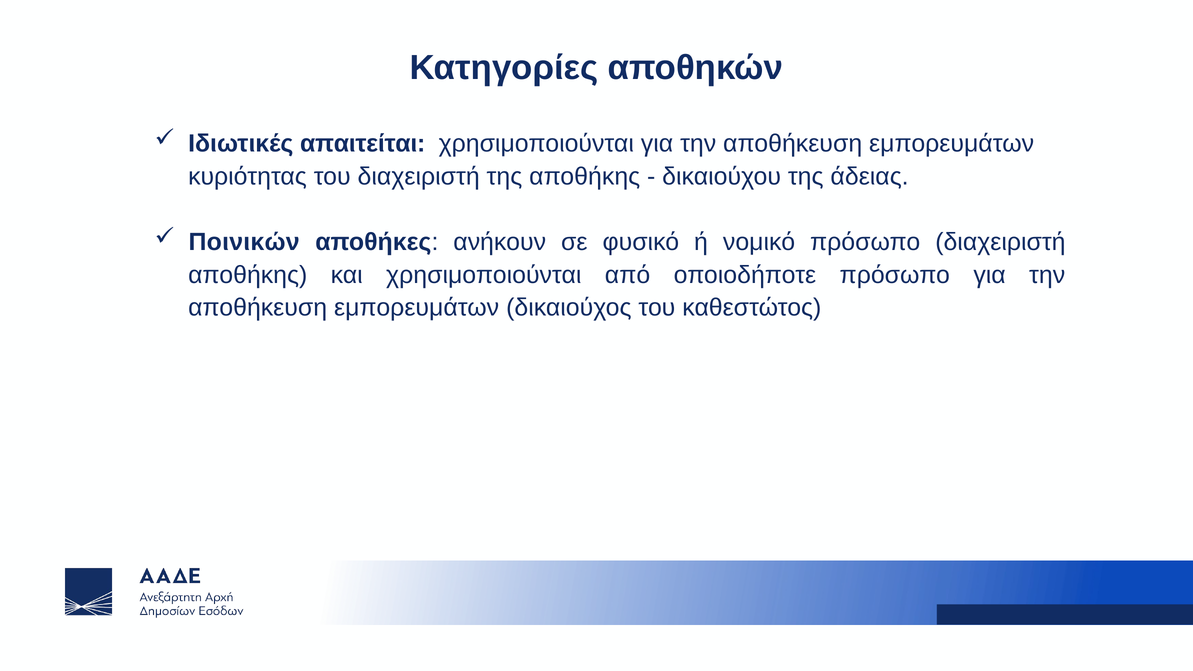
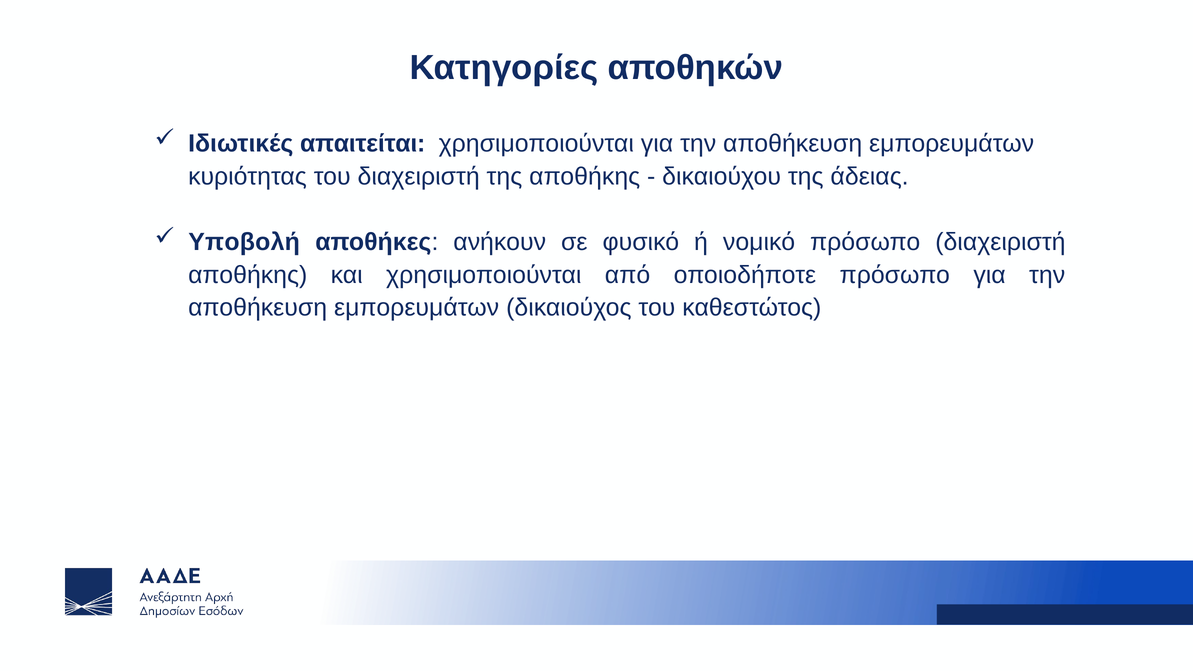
Ποινικών: Ποινικών -> Υποβολή
